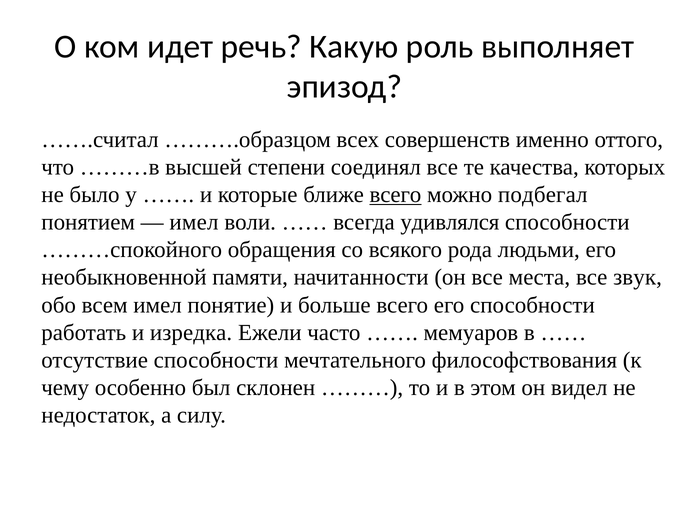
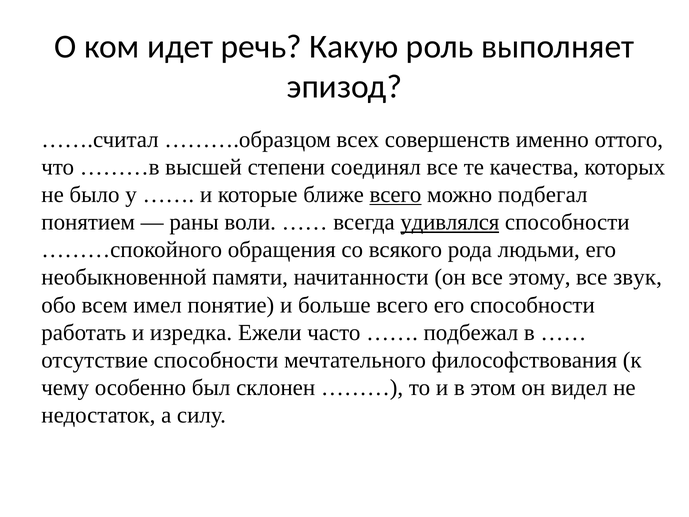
имел at (194, 222): имел -> раны
удивлялся underline: none -> present
места: места -> этому
мемуаров: мемуаров -> подбежал
